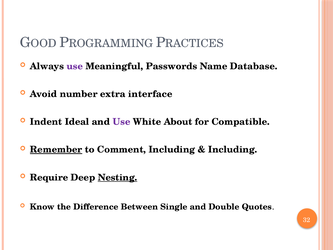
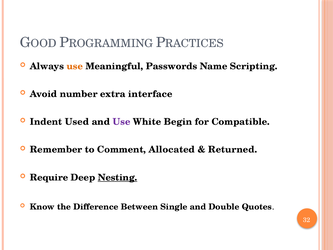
use at (75, 66) colour: purple -> orange
Database: Database -> Scripting
Ideal: Ideal -> Used
About: About -> Begin
Remember underline: present -> none
Comment Including: Including -> Allocated
Including at (233, 150): Including -> Returned
